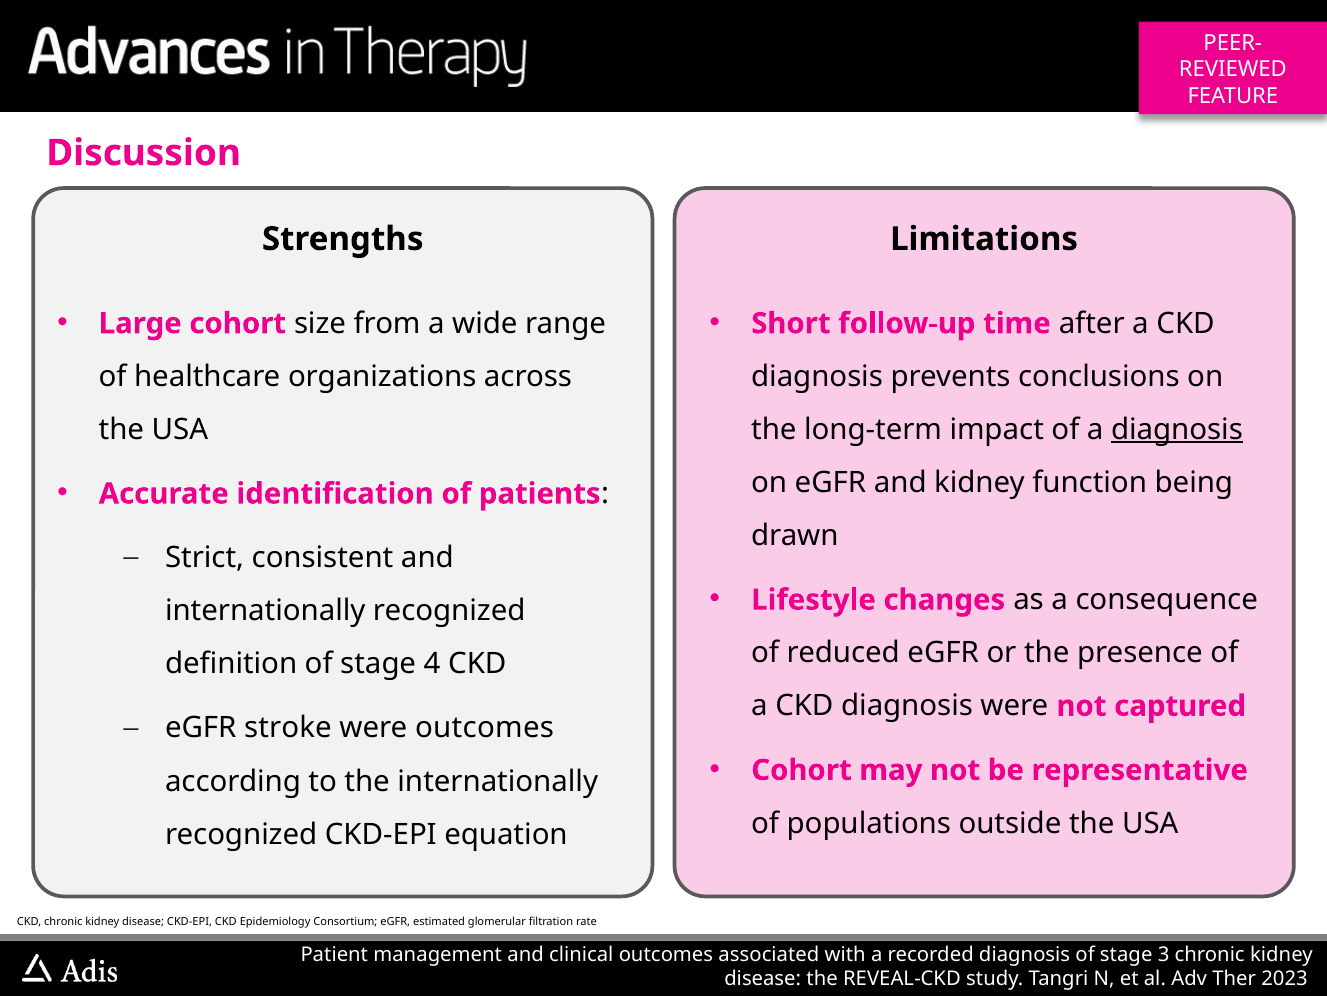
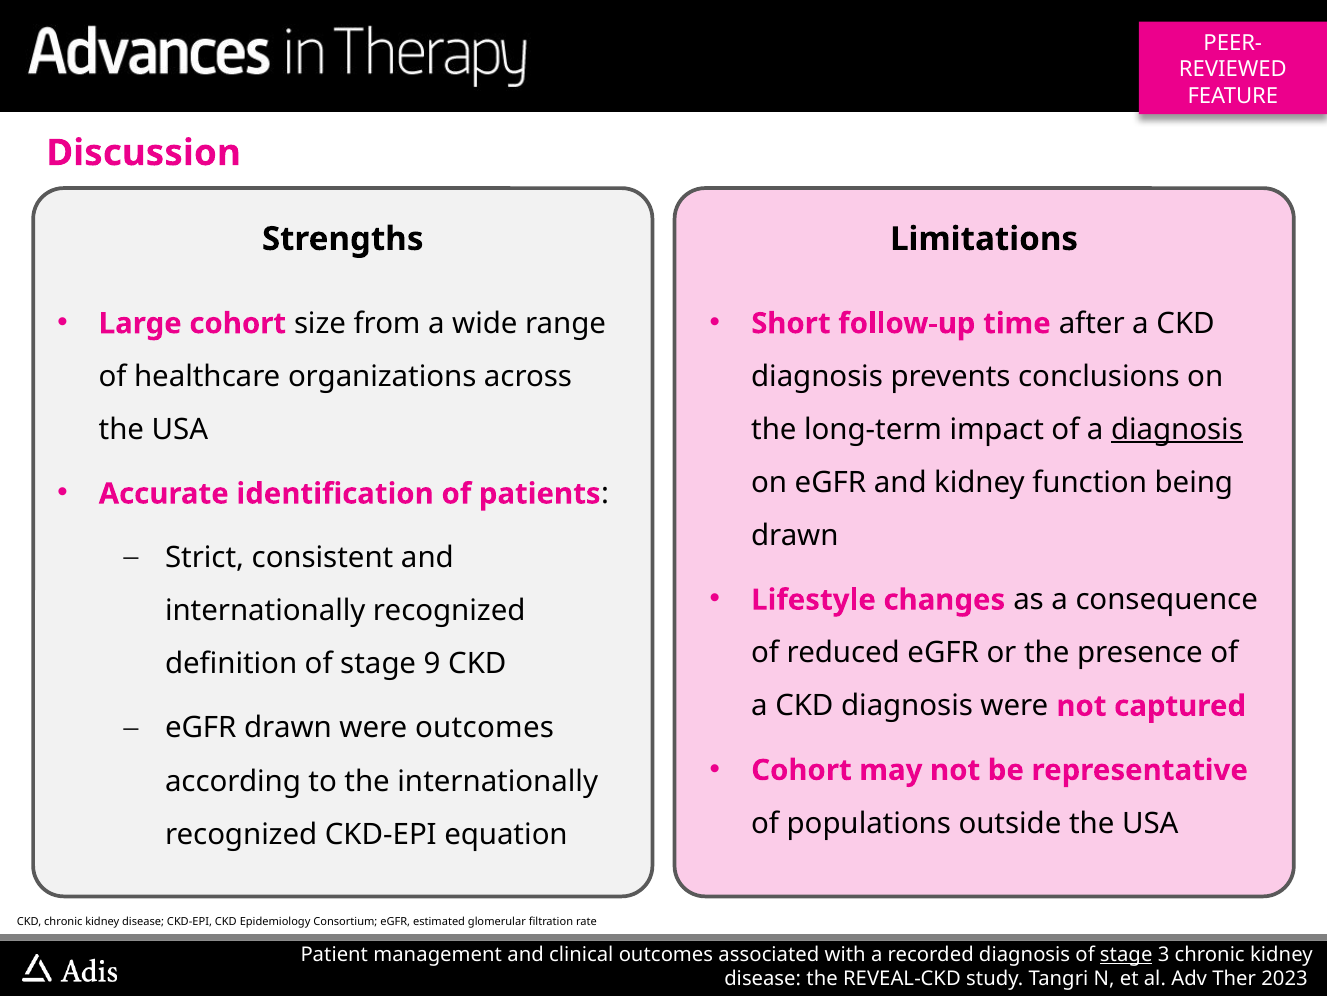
4: 4 -> 9
eGFR stroke: stroke -> drawn
stage at (1126, 954) underline: none -> present
